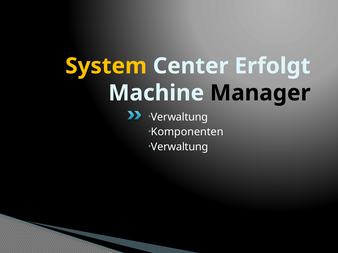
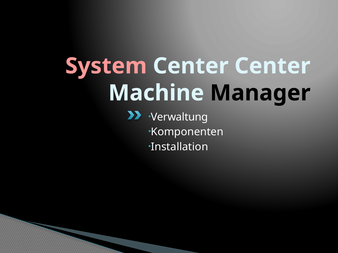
System colour: yellow -> pink
Center Erfolgt: Erfolgt -> Center
Verwaltung at (180, 147): Verwaltung -> Installation
